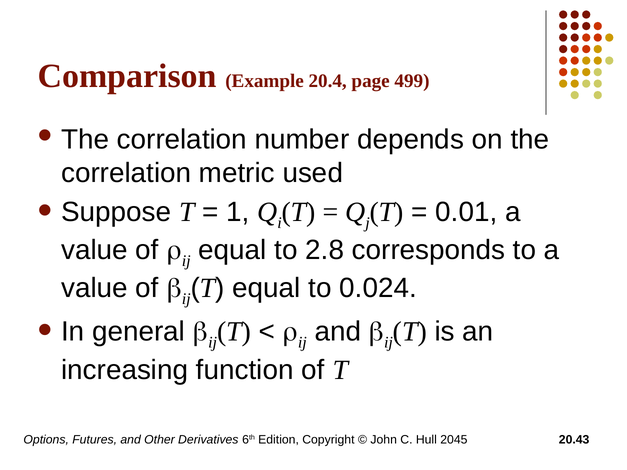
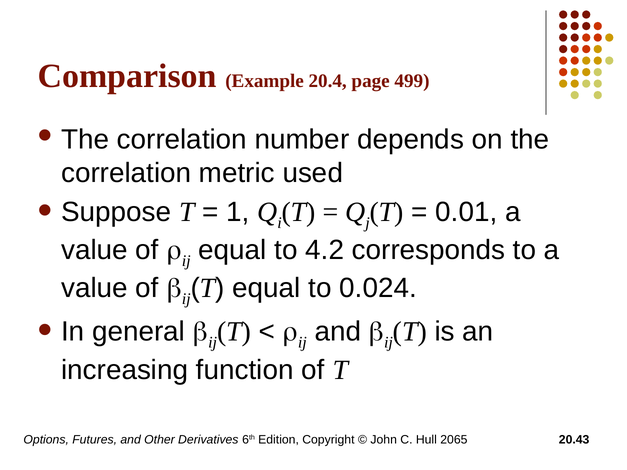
2.8: 2.8 -> 4.2
2045: 2045 -> 2065
